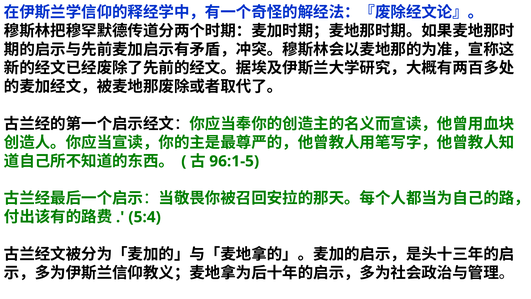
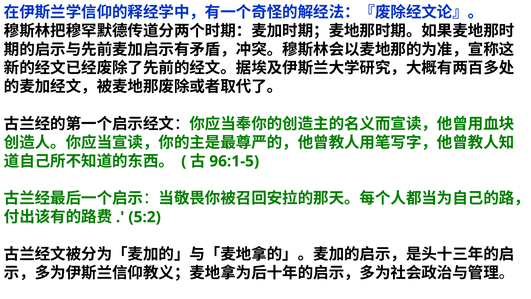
5:4: 5:4 -> 5:2
